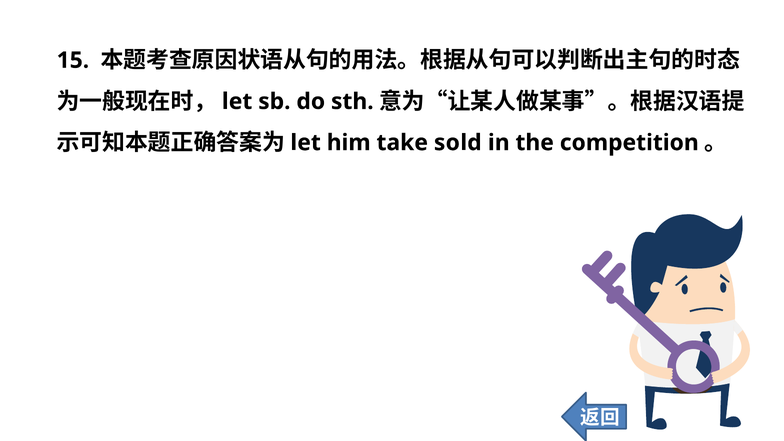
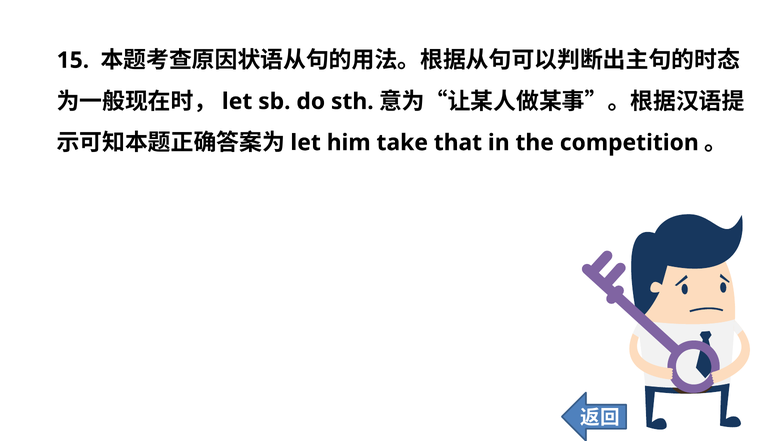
sold: sold -> that
